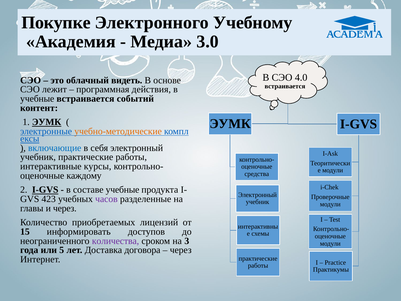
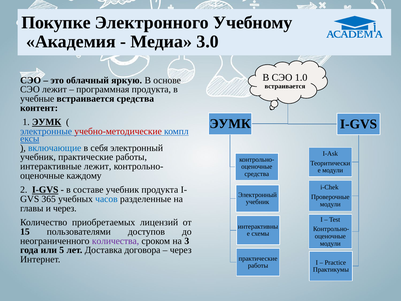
4.0: 4.0 -> 1.0
видеть: видеть -> яркую
программная действия: действия -> продукта
встраивается событий: событий -> средства
учебно-методические colour: orange -> red
интерактивные курсы: курсы -> лежит
составе учебные: учебные -> учебник
423: 423 -> 365
часов colour: purple -> blue
информировать: информировать -> пользователями
